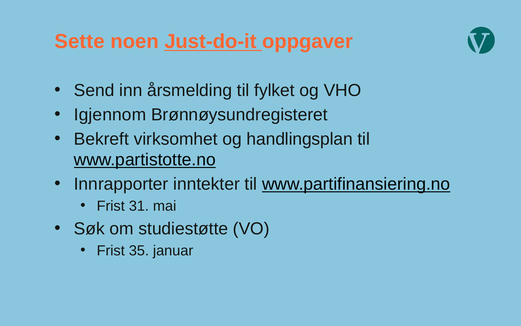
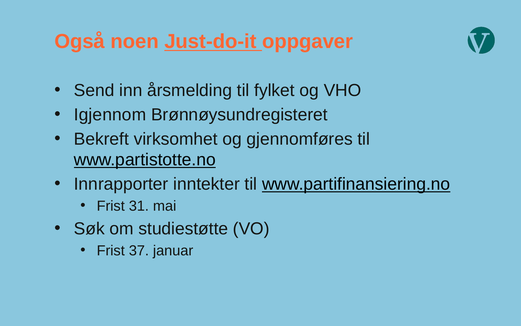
Sette: Sette -> Også
handlingsplan: handlingsplan -> gjennomføres
35: 35 -> 37
